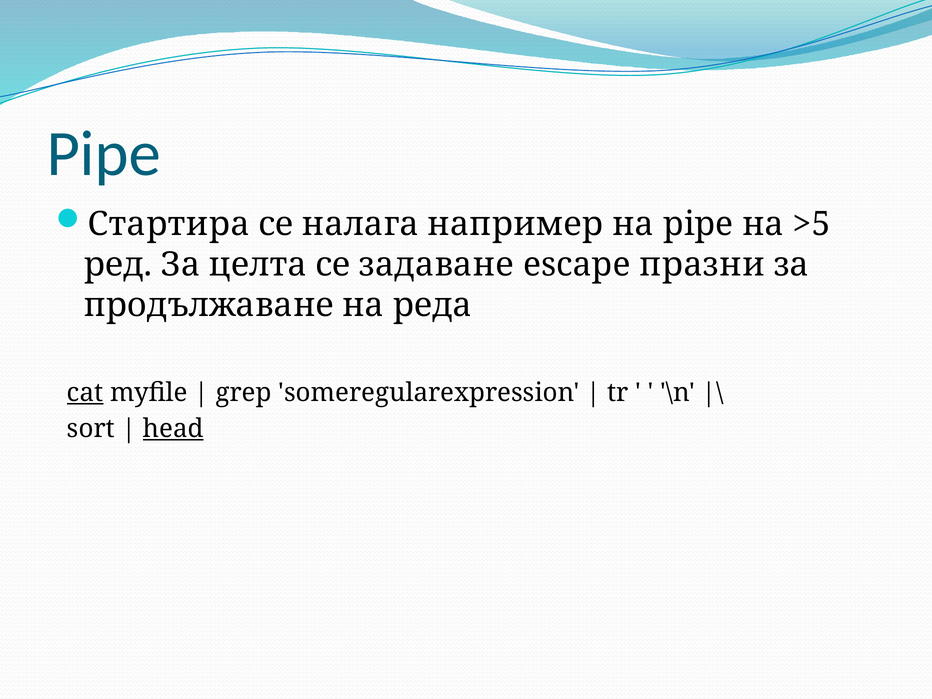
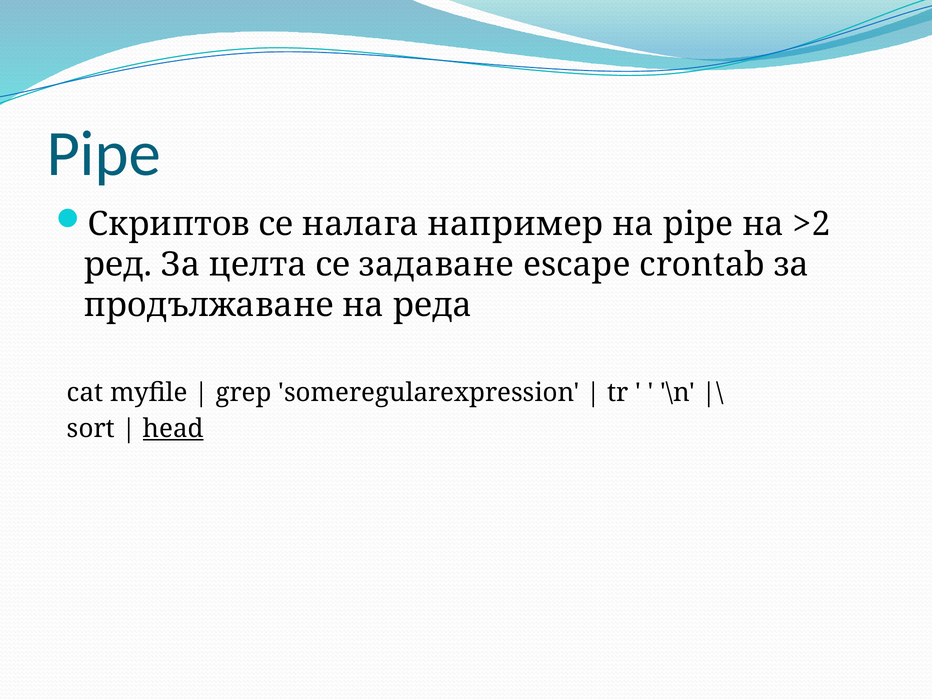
Стартира: Стартира -> Скриптов
>5: >5 -> >2
празни: празни -> crontab
cat underline: present -> none
